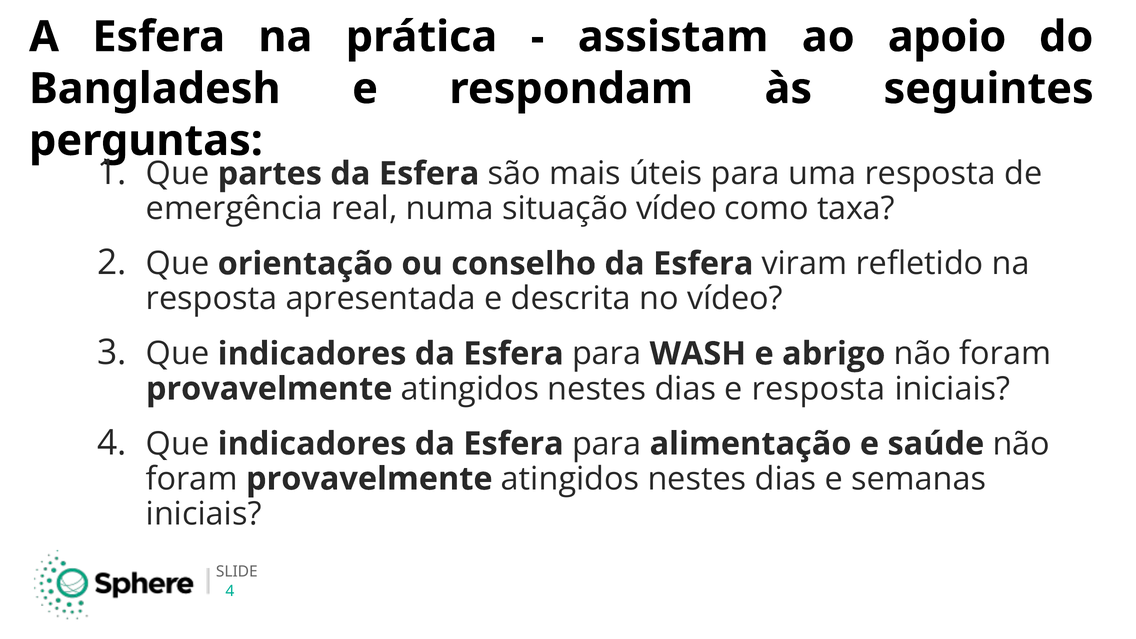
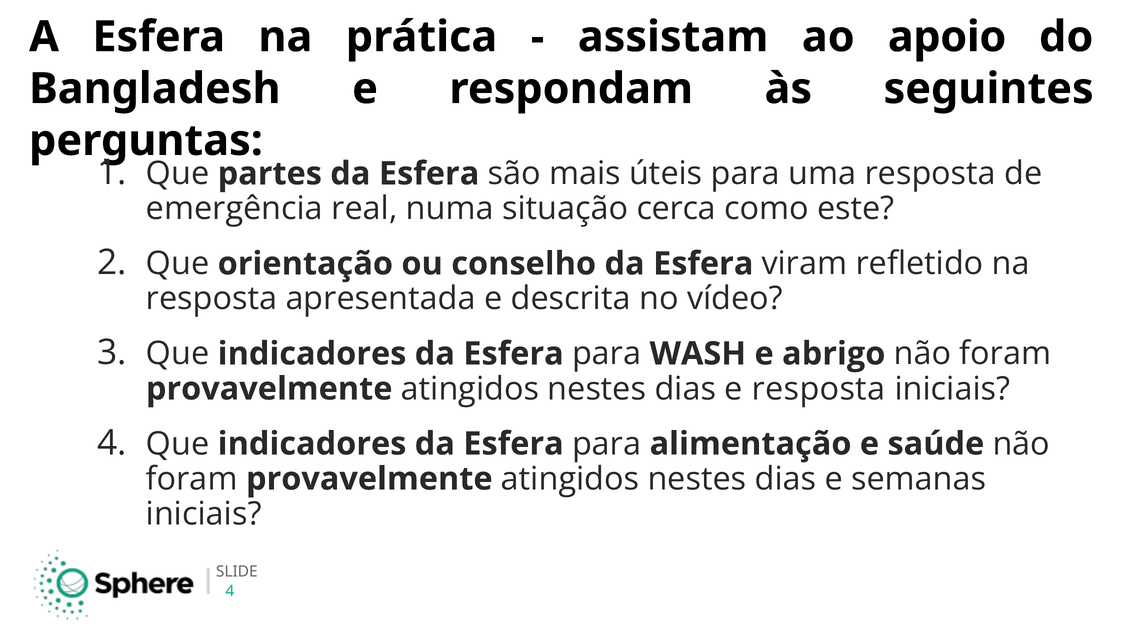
situação vídeo: vídeo -> cerca
taxa: taxa -> este
